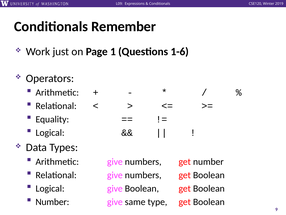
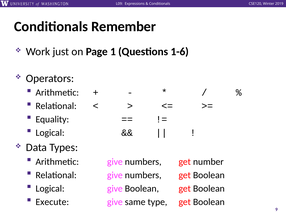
Number at (52, 201): Number -> Execute
